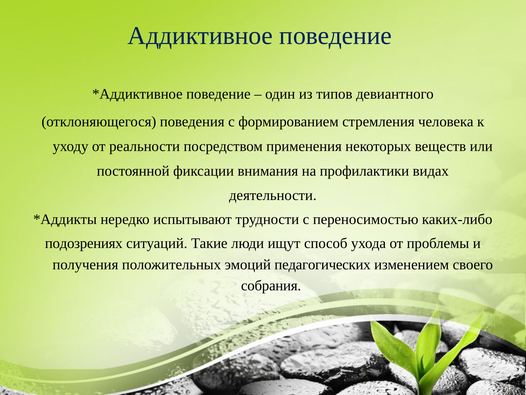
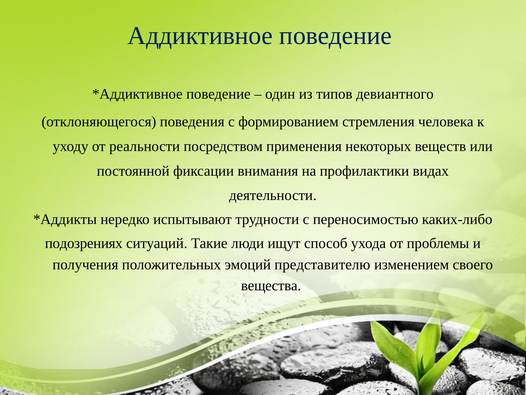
педагогических: педагогических -> представителю
собрания: собрания -> вещества
